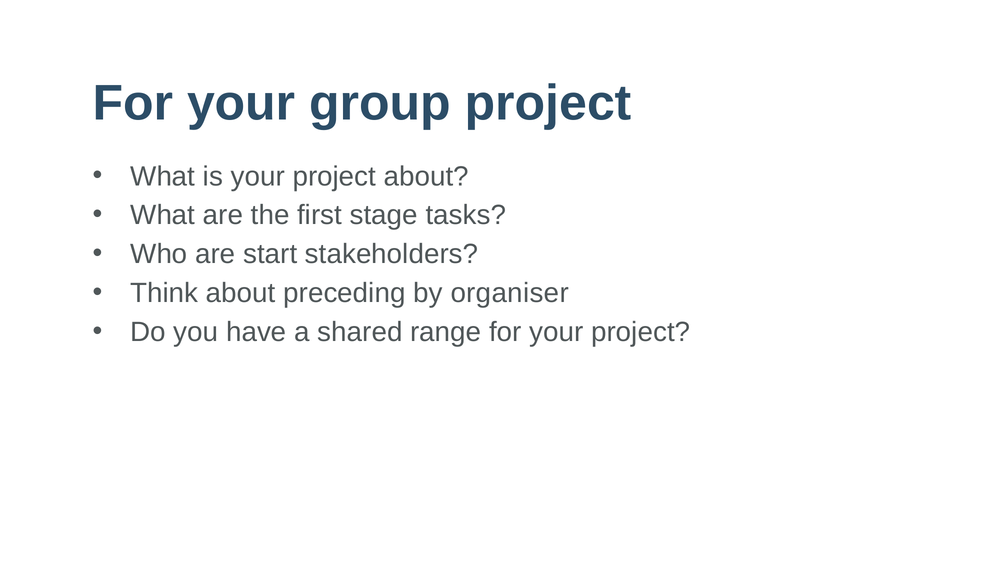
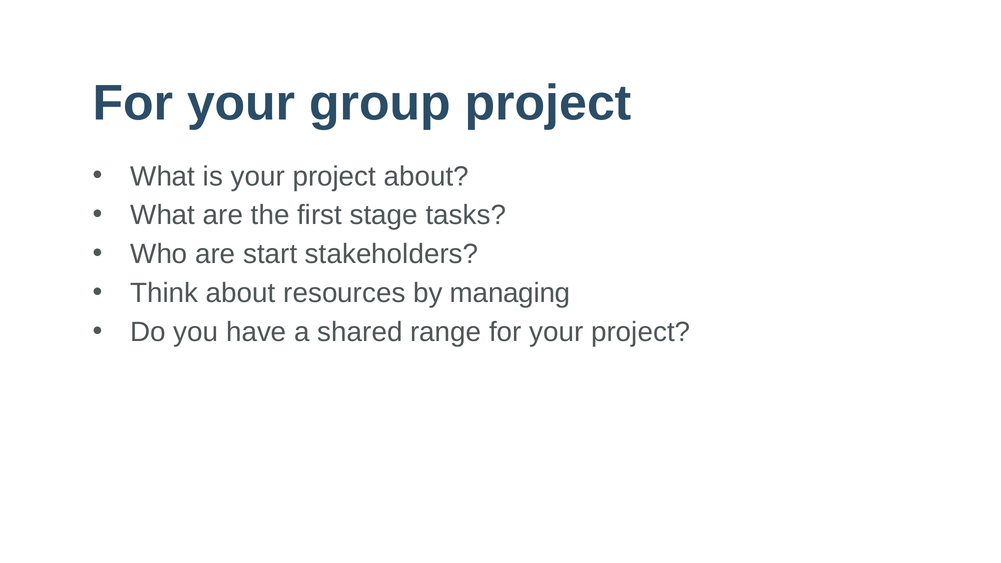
preceding: preceding -> resources
organiser: organiser -> managing
